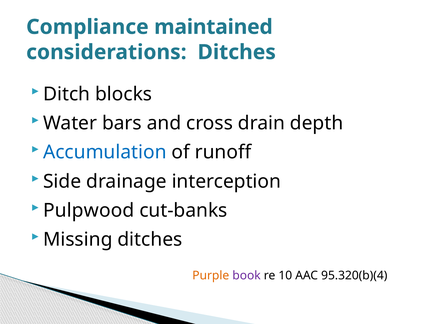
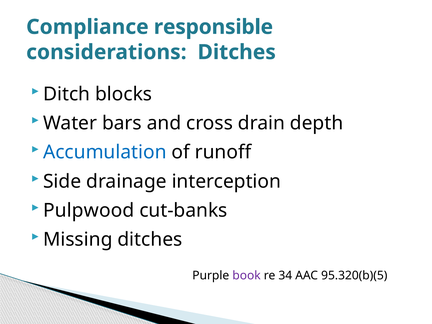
maintained: maintained -> responsible
Purple colour: orange -> black
10: 10 -> 34
95.320(b)(4: 95.320(b)(4 -> 95.320(b)(5
